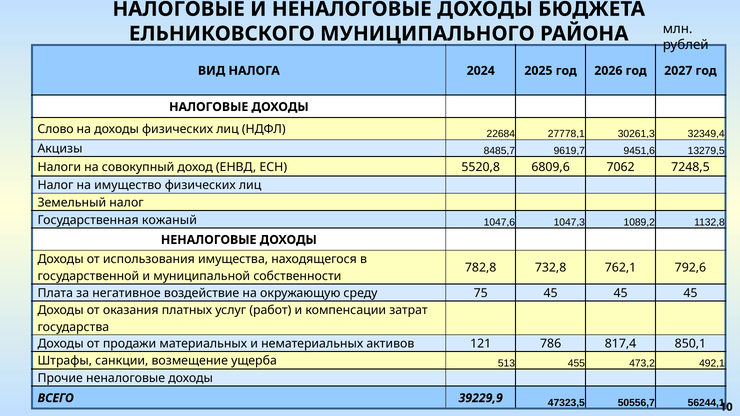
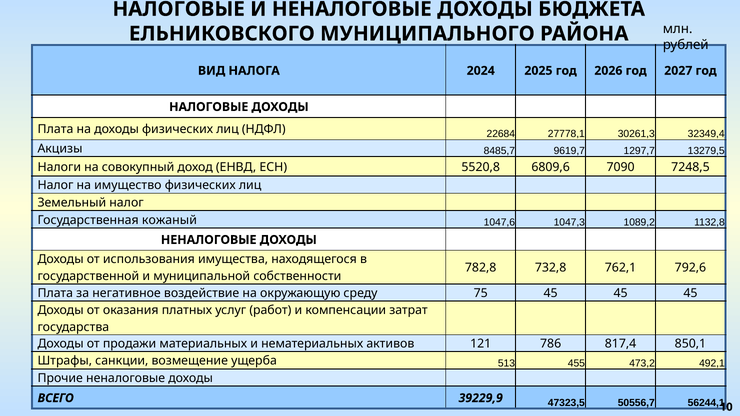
Слово at (56, 129): Слово -> Плата
9451,6: 9451,6 -> 1297,7
7062: 7062 -> 7090
